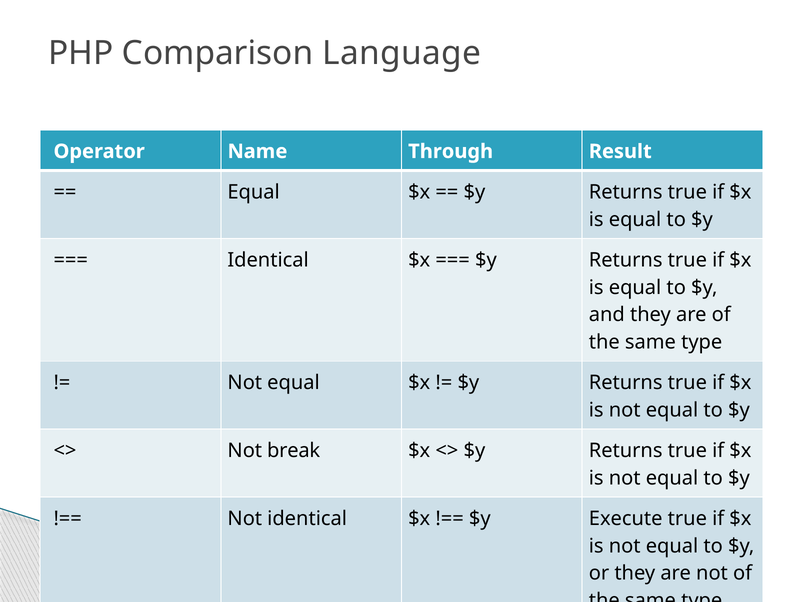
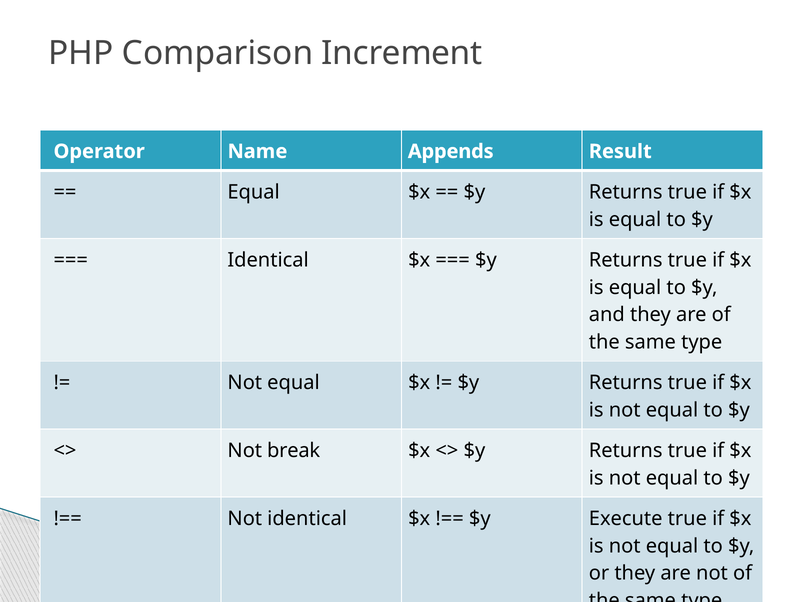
Language: Language -> Increment
Through: Through -> Appends
